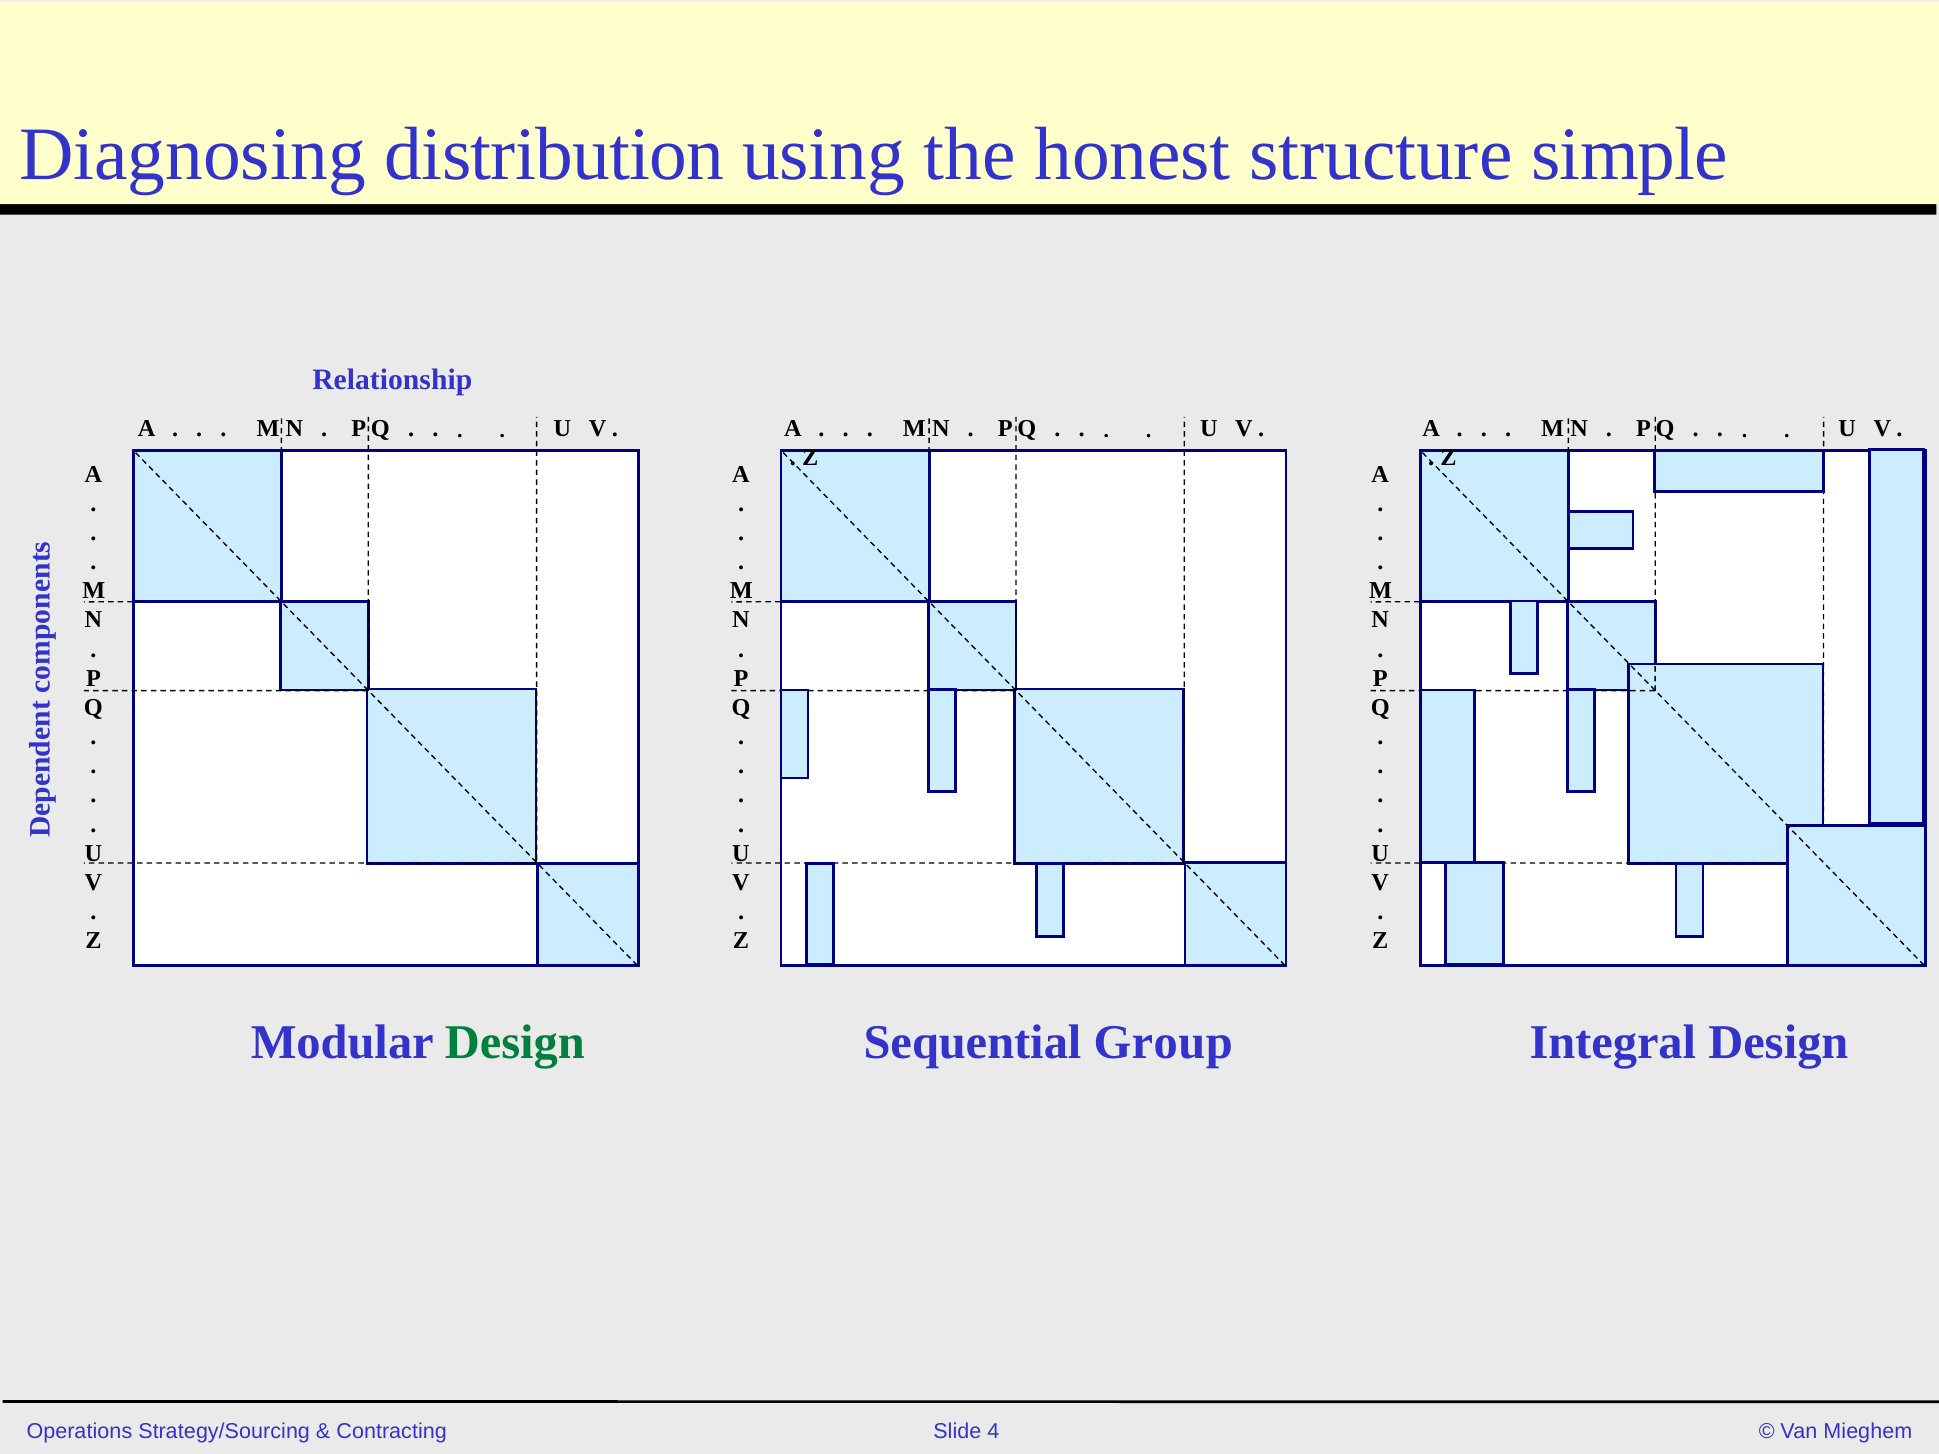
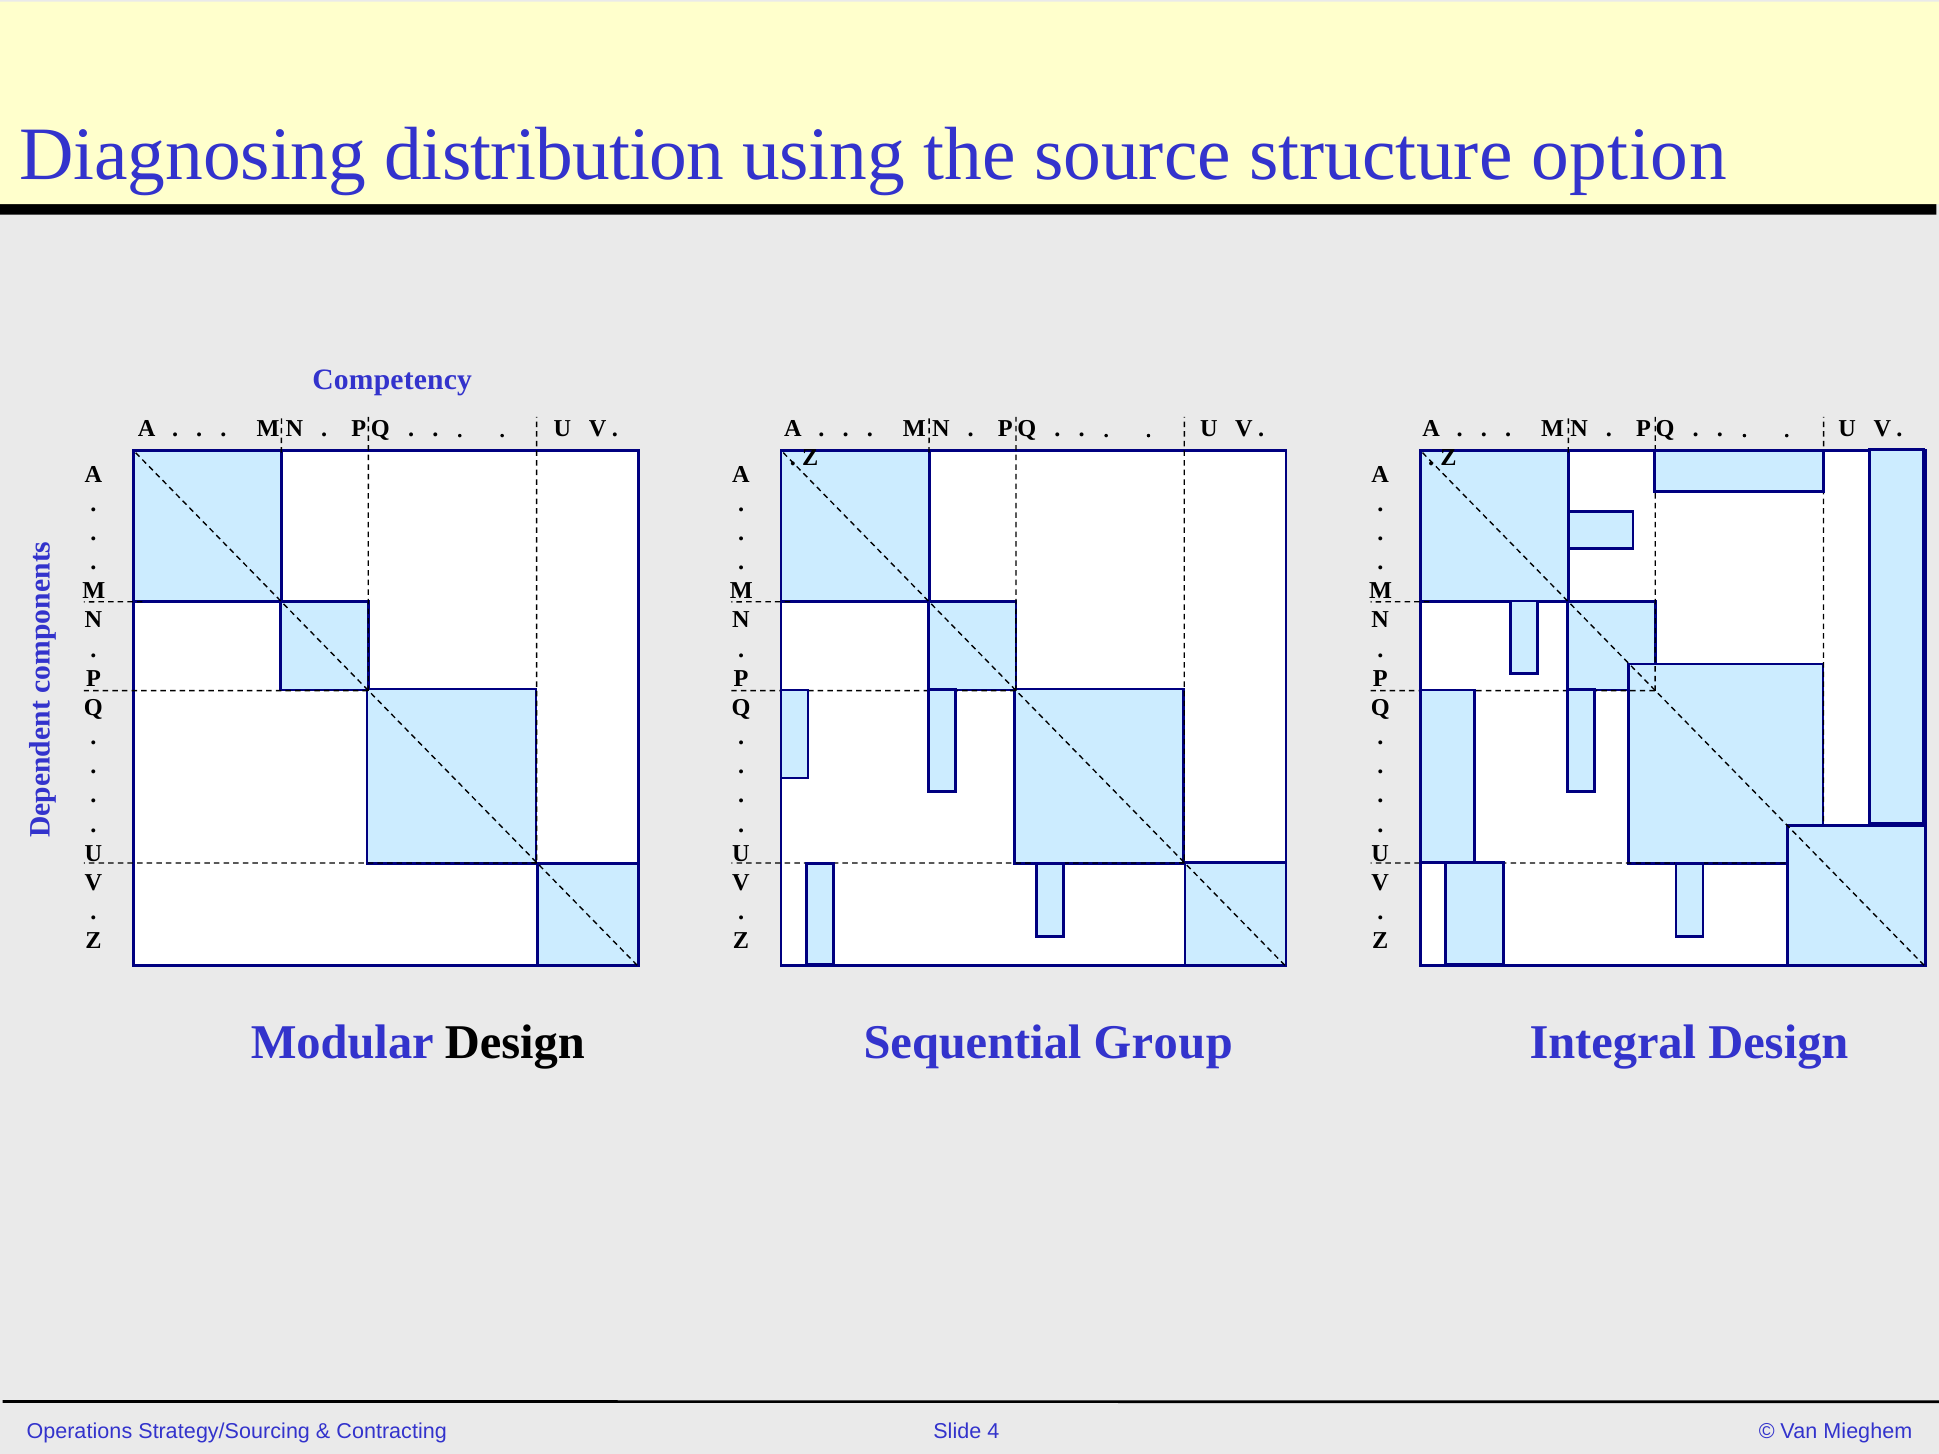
honest: honest -> source
simple: simple -> option
Relationship: Relationship -> Competency
Design at (515, 1043) colour: green -> black
